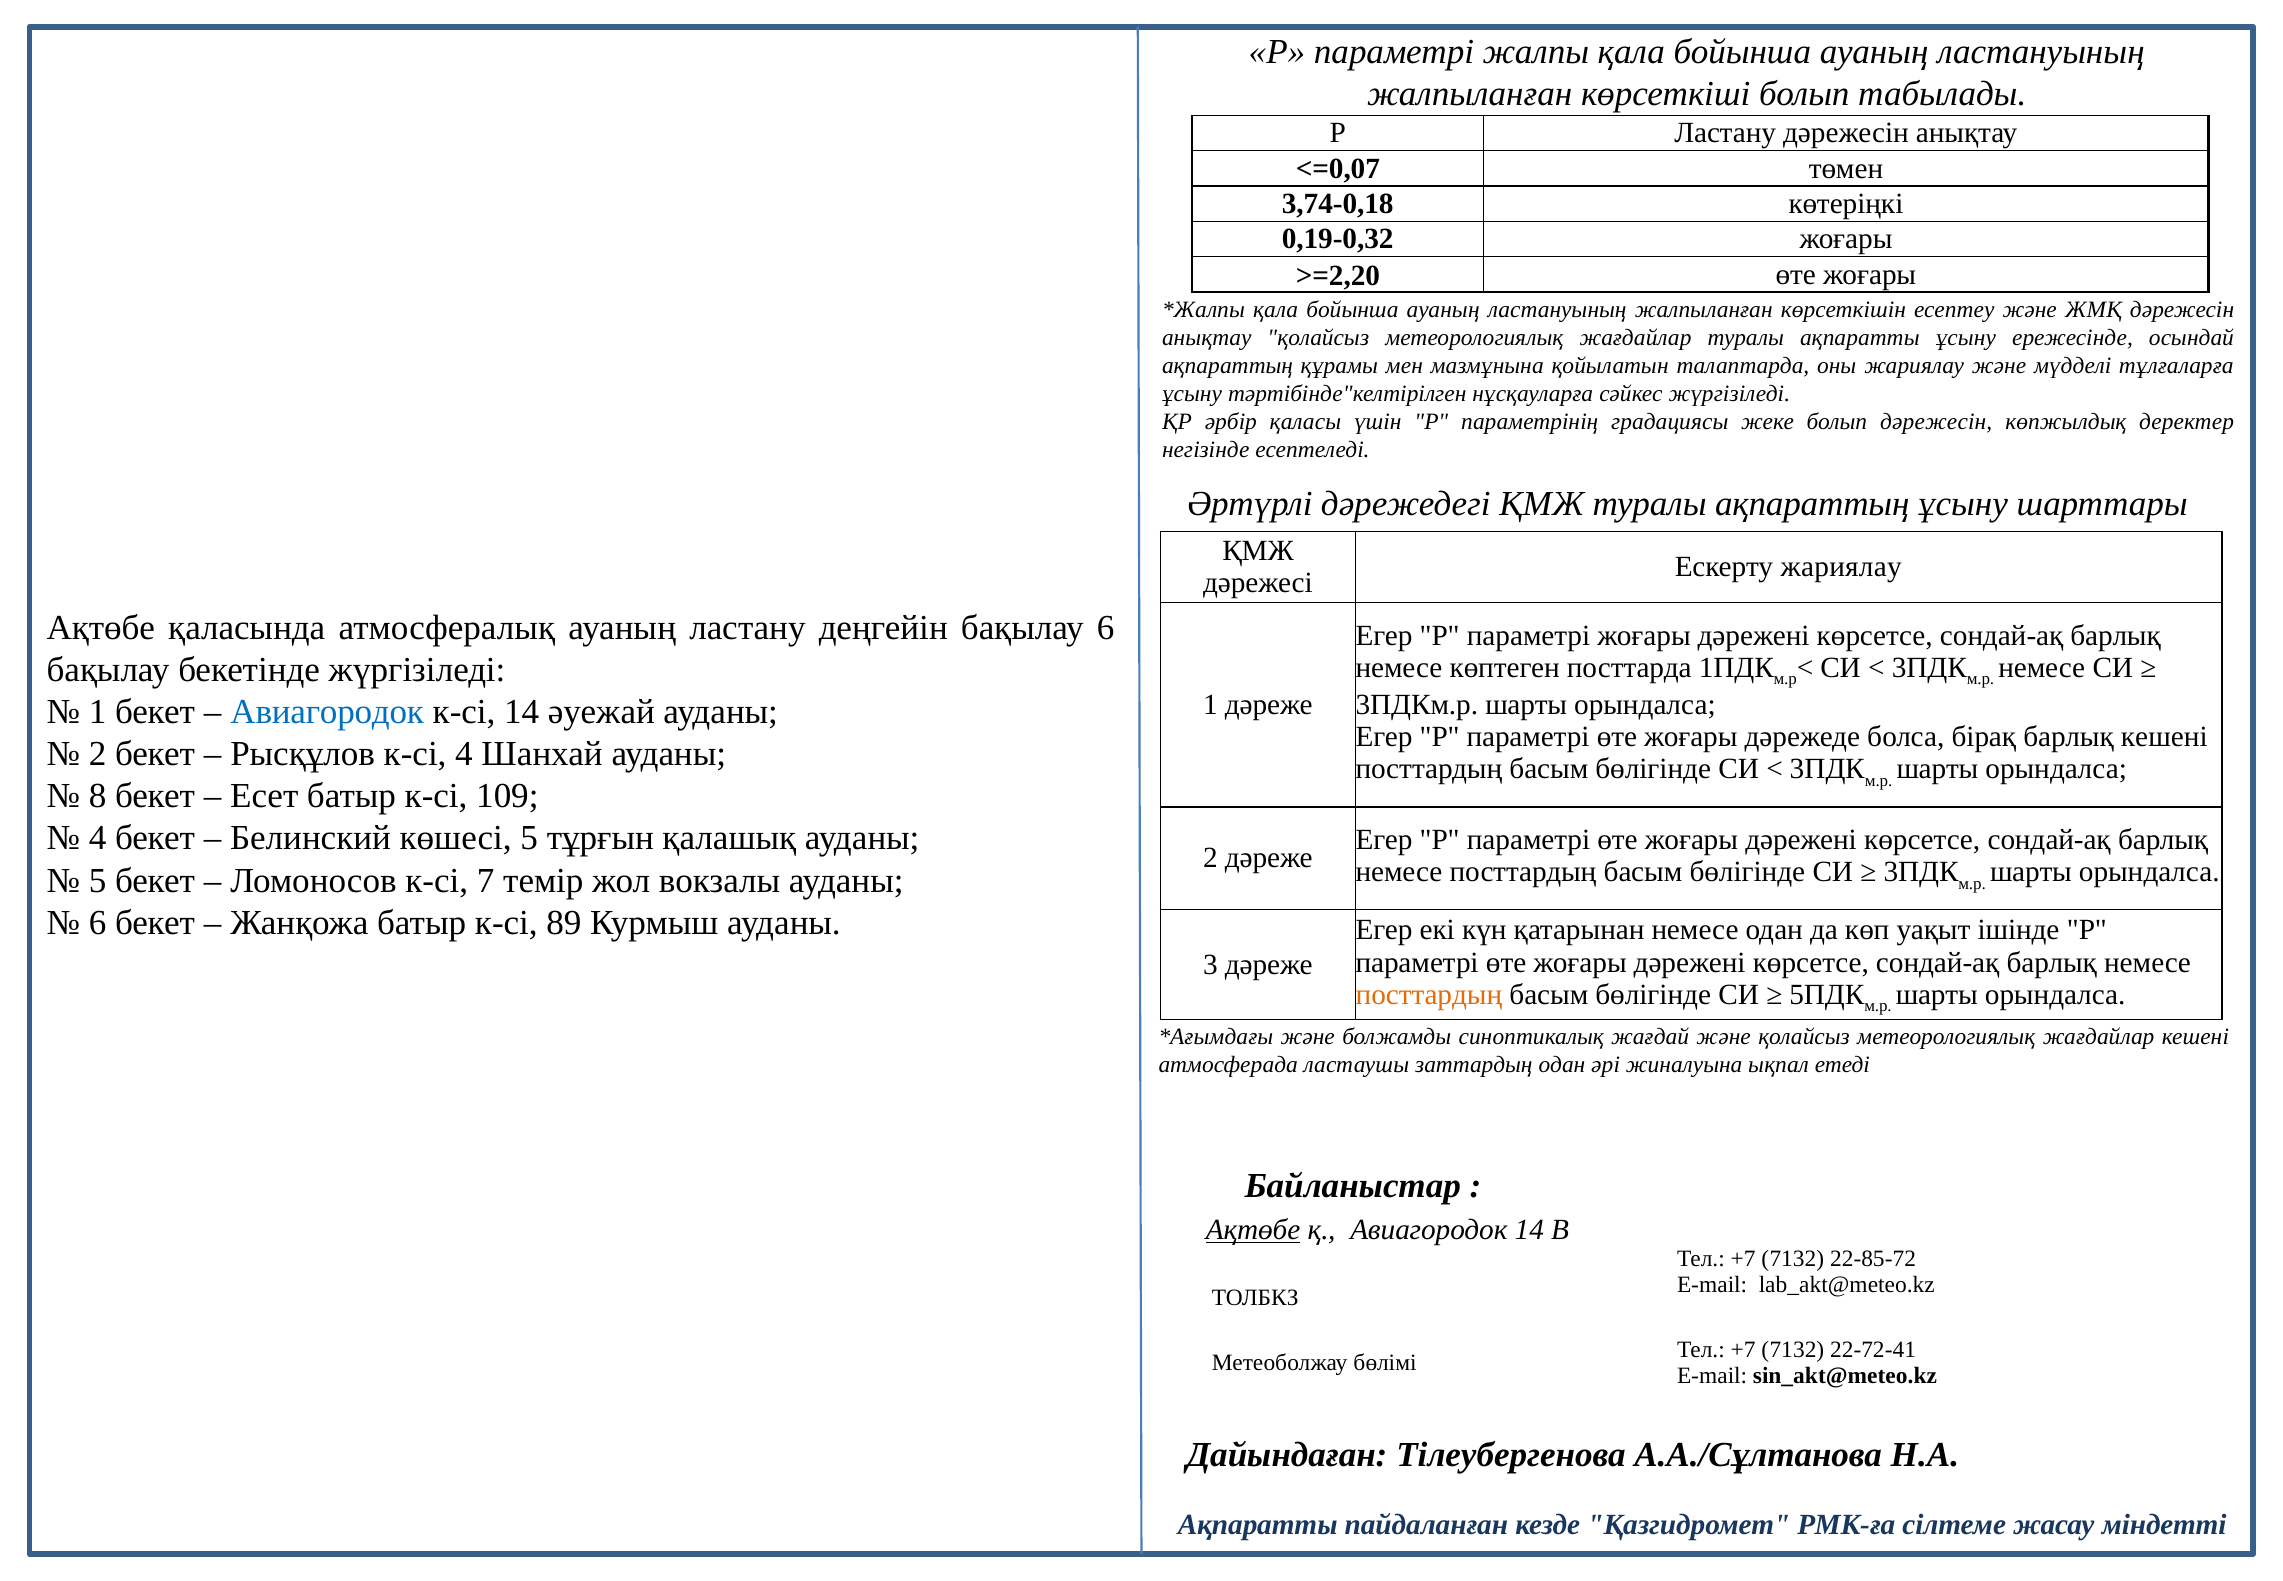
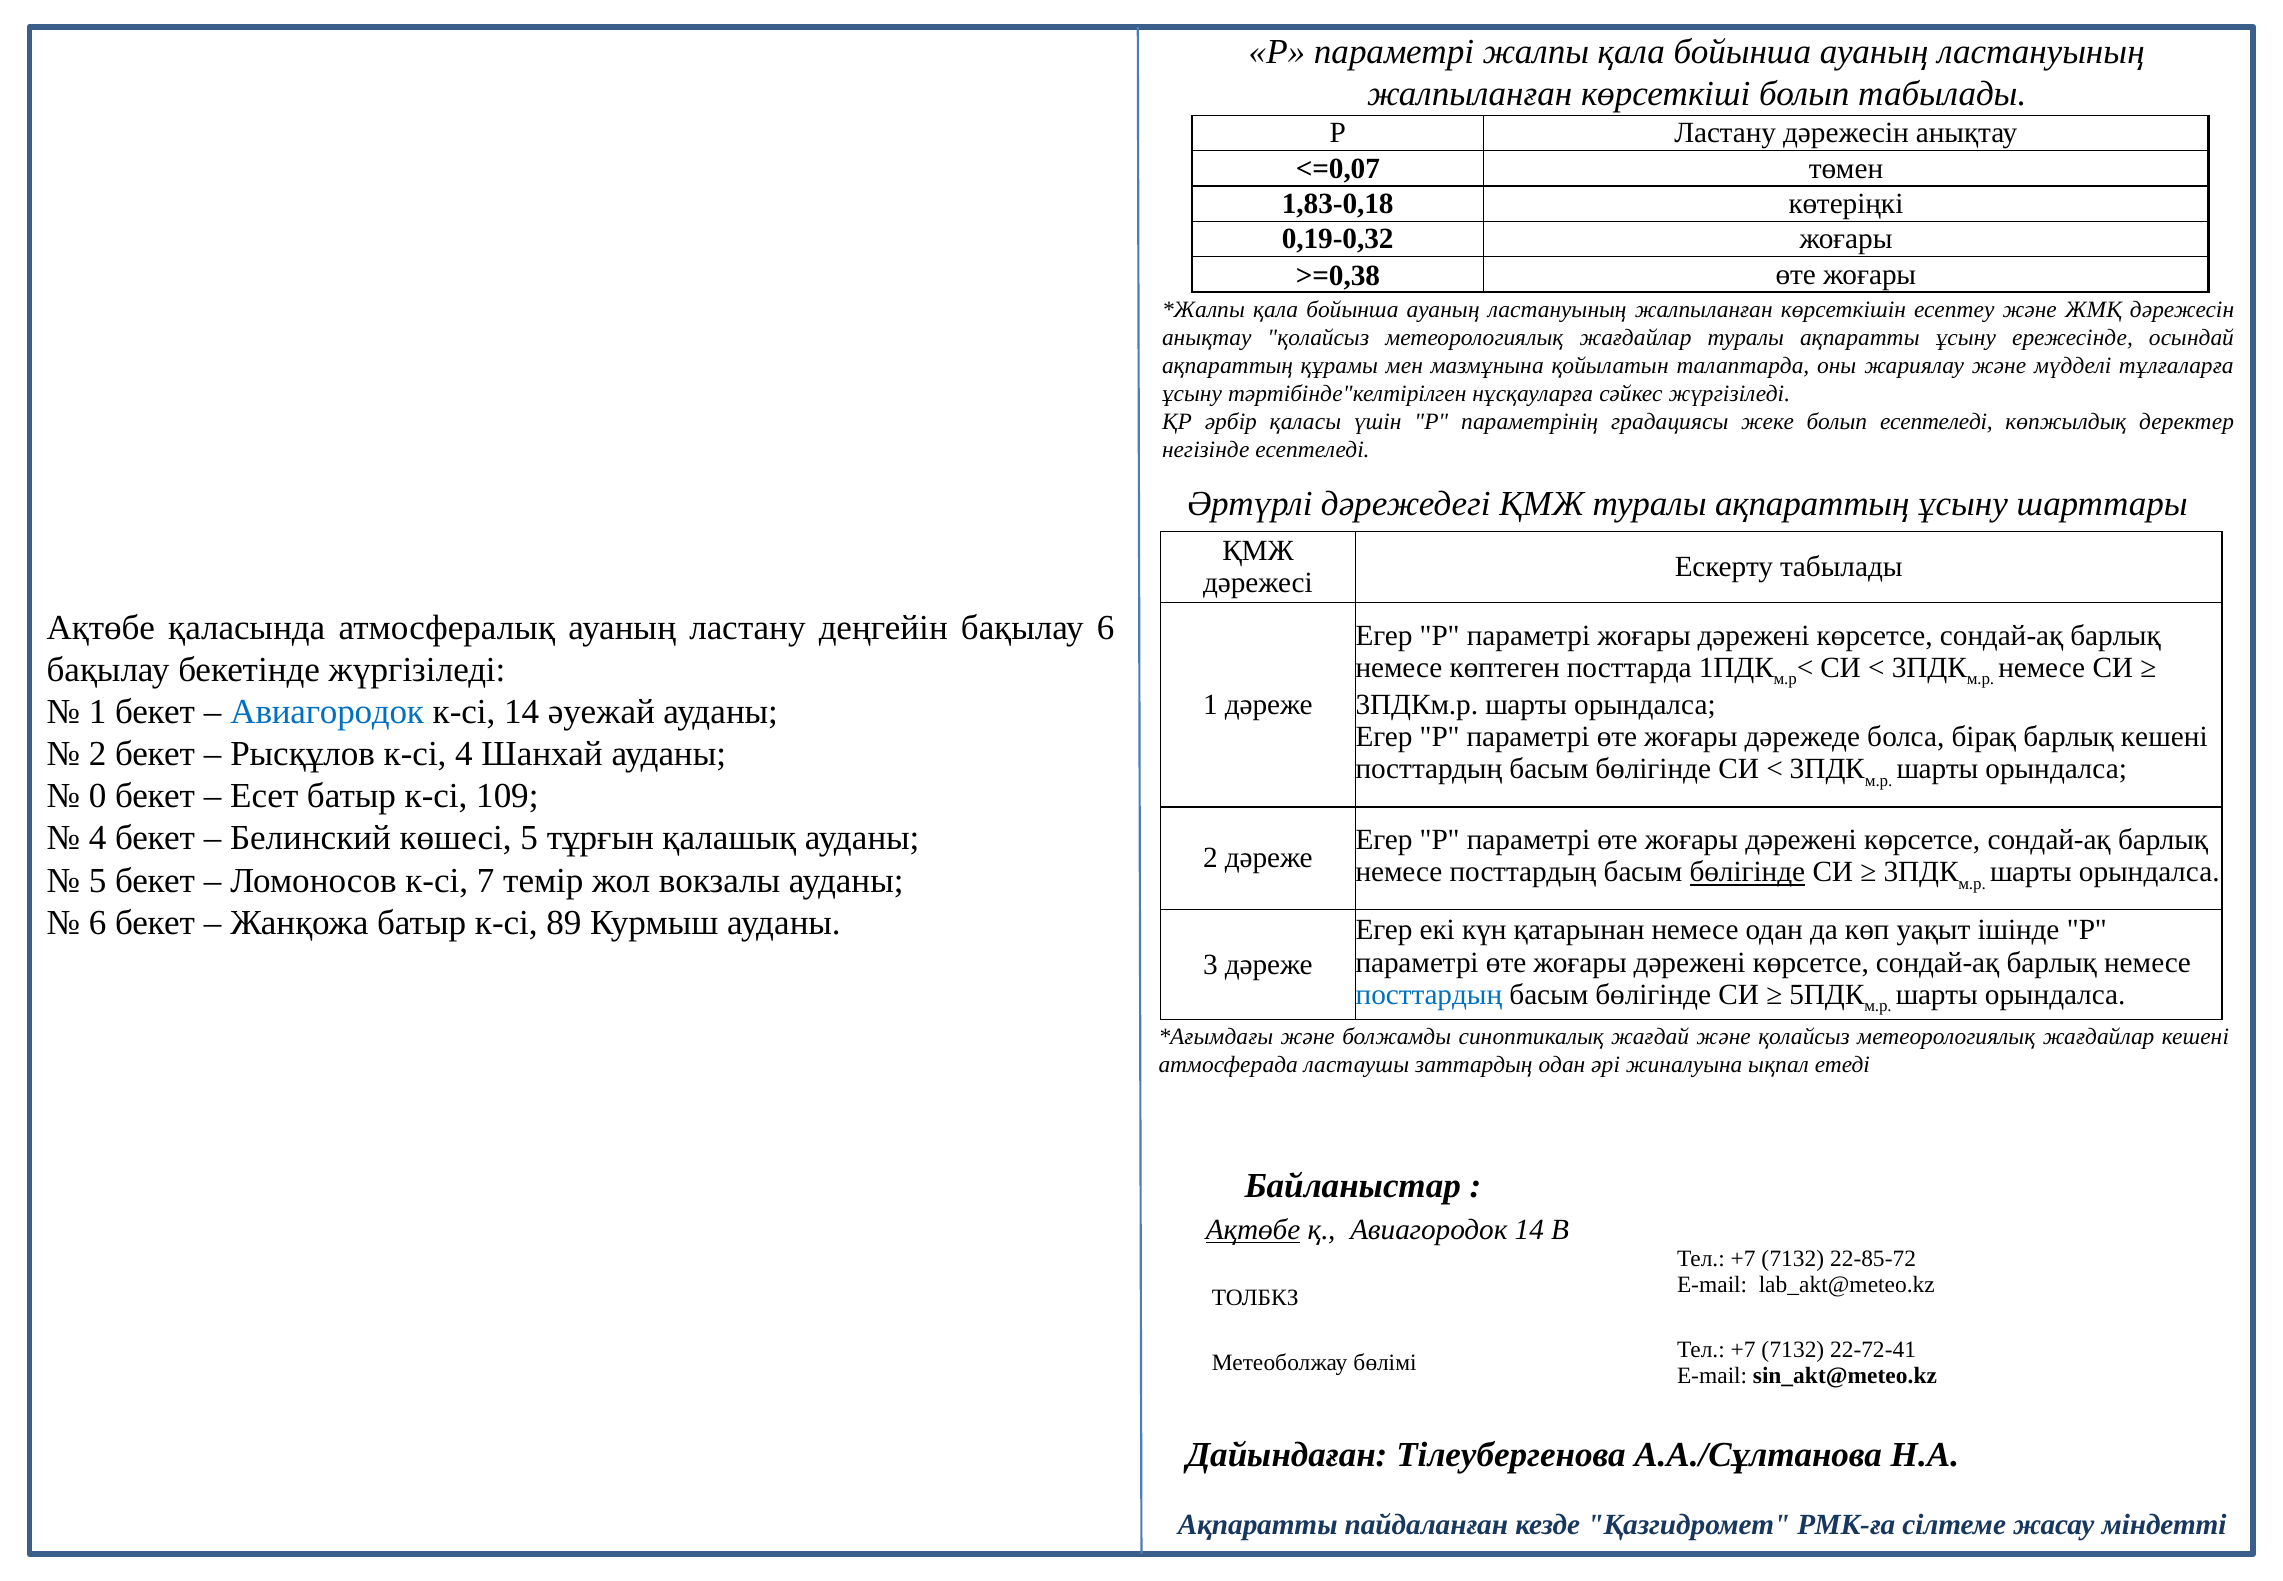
3,74-0,18: 3,74-0,18 -> 1,83-0,18
>=2,20: >=2,20 -> >=0,38
болып дәрежесін: дәрежесін -> есептеледі
Ескерту жариялау: жариялау -> табылады
8: 8 -> 0
бөлігінде at (1747, 872) underline: none -> present
посттардың at (1429, 994) colour: orange -> blue
